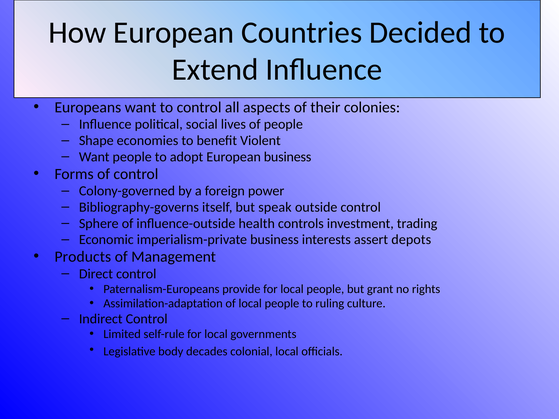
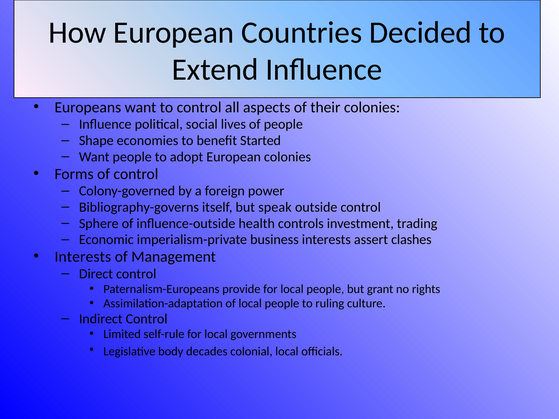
Violent: Violent -> Started
European business: business -> colonies
depots: depots -> clashes
Products at (83, 257): Products -> Interests
